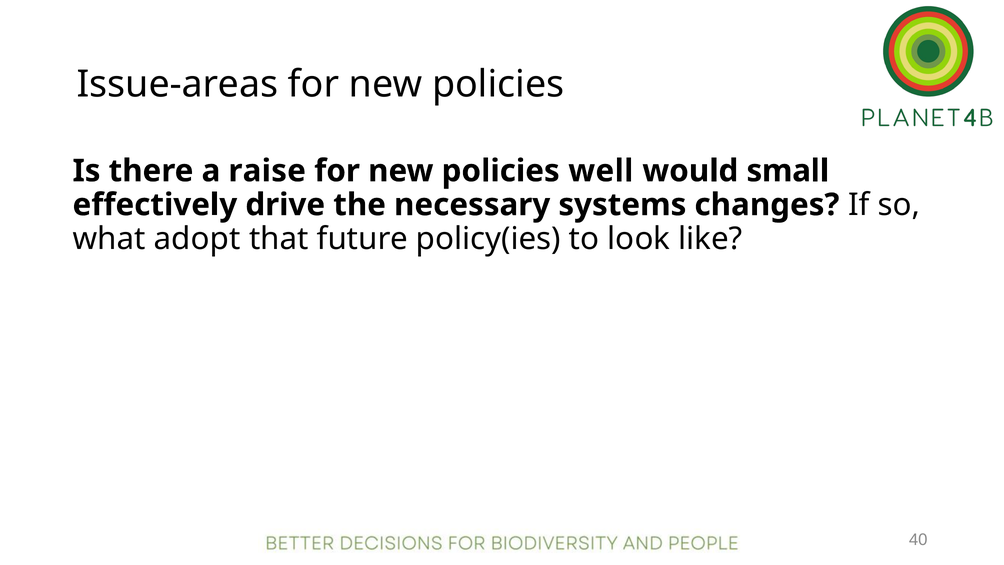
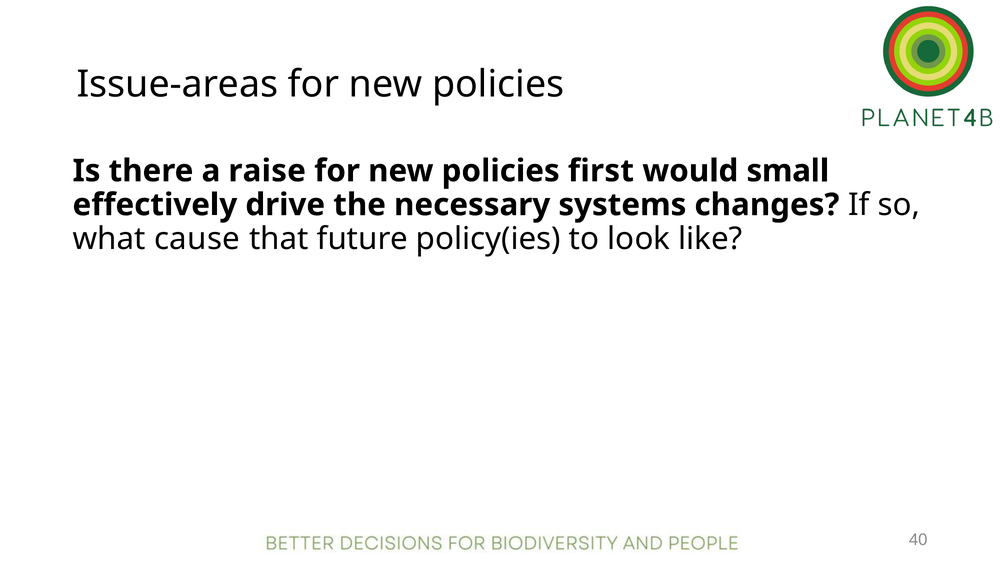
well: well -> first
adopt: adopt -> cause
